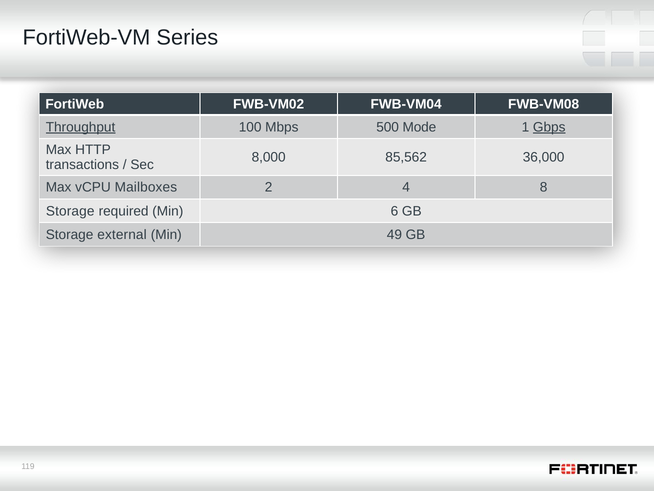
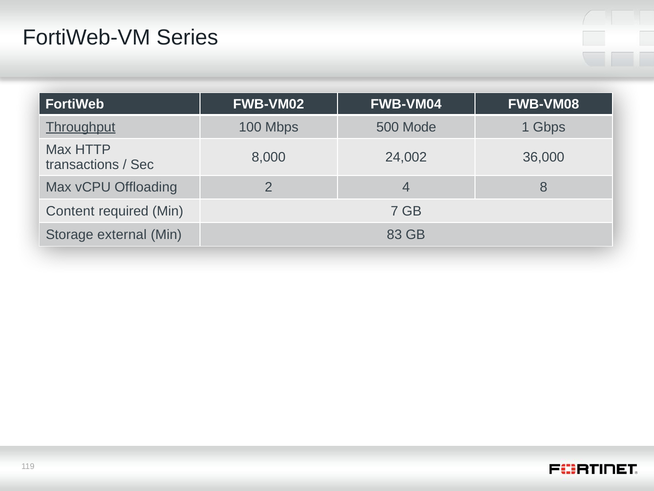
Gbps underline: present -> none
85,562: 85,562 -> 24,002
Mailboxes: Mailboxes -> Offloading
Storage at (70, 211): Storage -> Content
6: 6 -> 7
49: 49 -> 83
